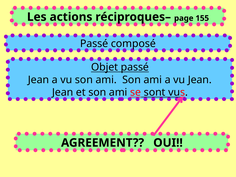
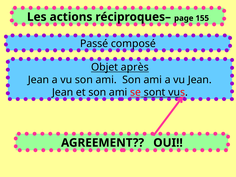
Objet passé: passé -> après
